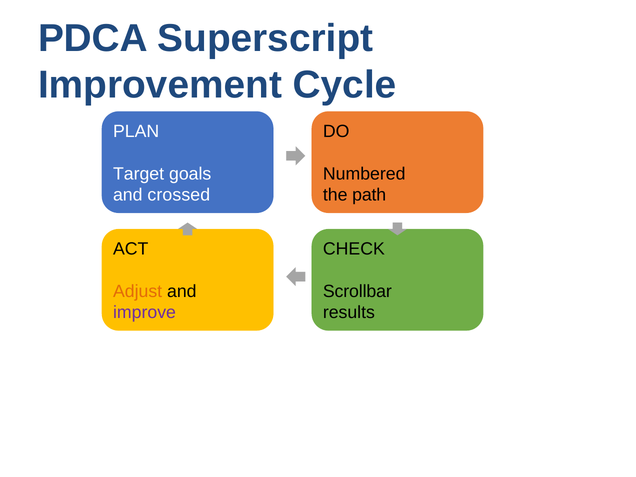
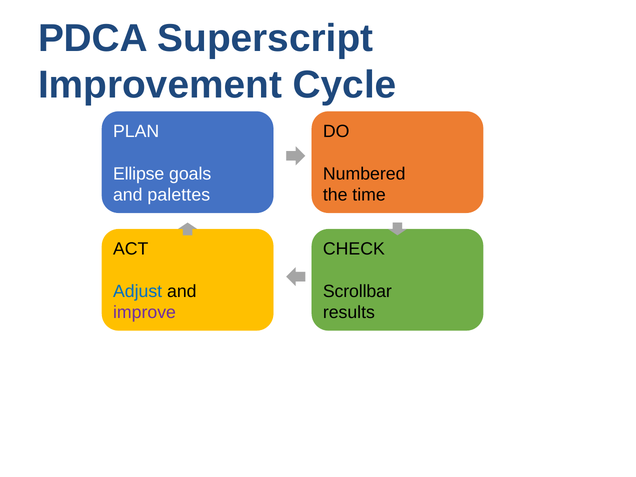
Target: Target -> Ellipse
crossed: crossed -> palettes
path: path -> time
Adjust colour: orange -> blue
